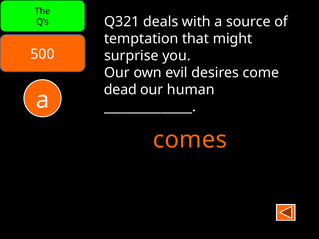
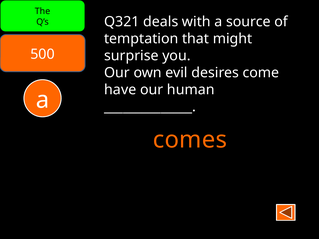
dead: dead -> have
